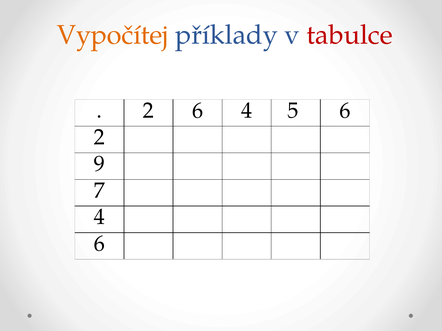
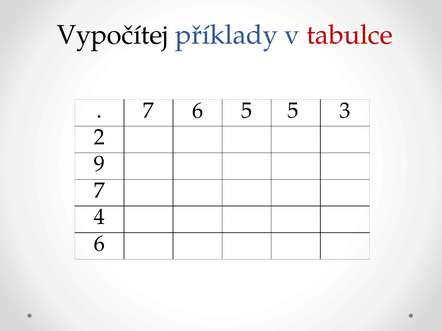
Vypočítej colour: orange -> black
2 at (148, 111): 2 -> 7
6 4: 4 -> 5
5 6: 6 -> 3
